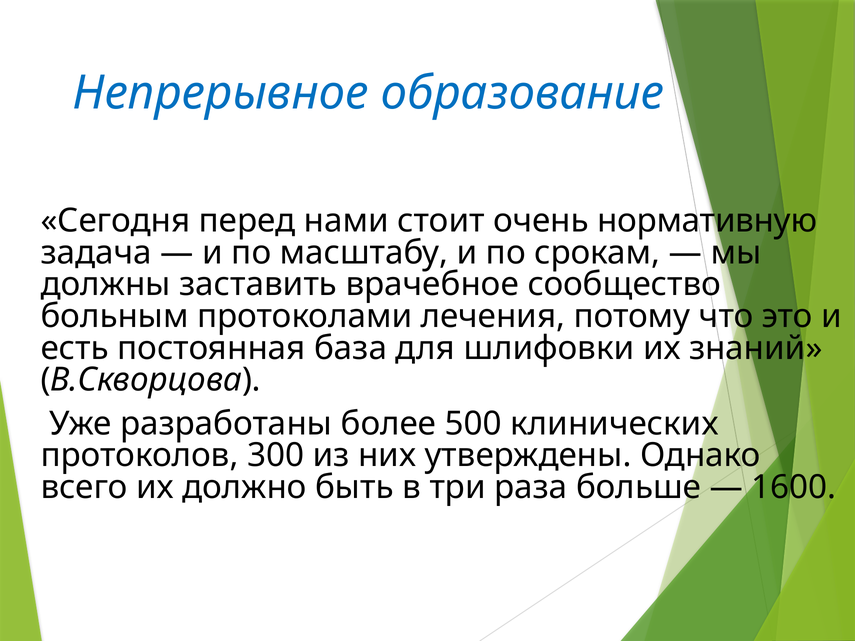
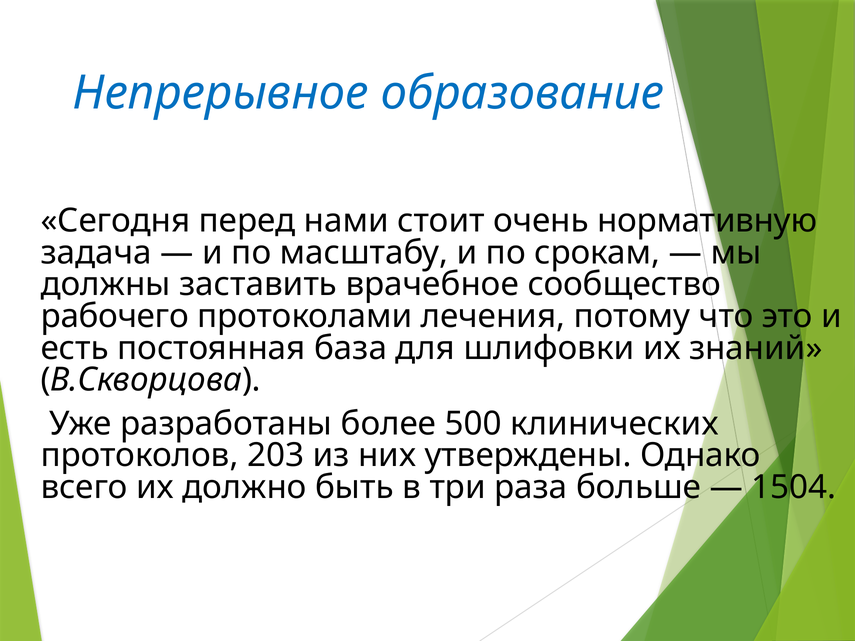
больным: больным -> рабочего
300: 300 -> 203
1600: 1600 -> 1504
